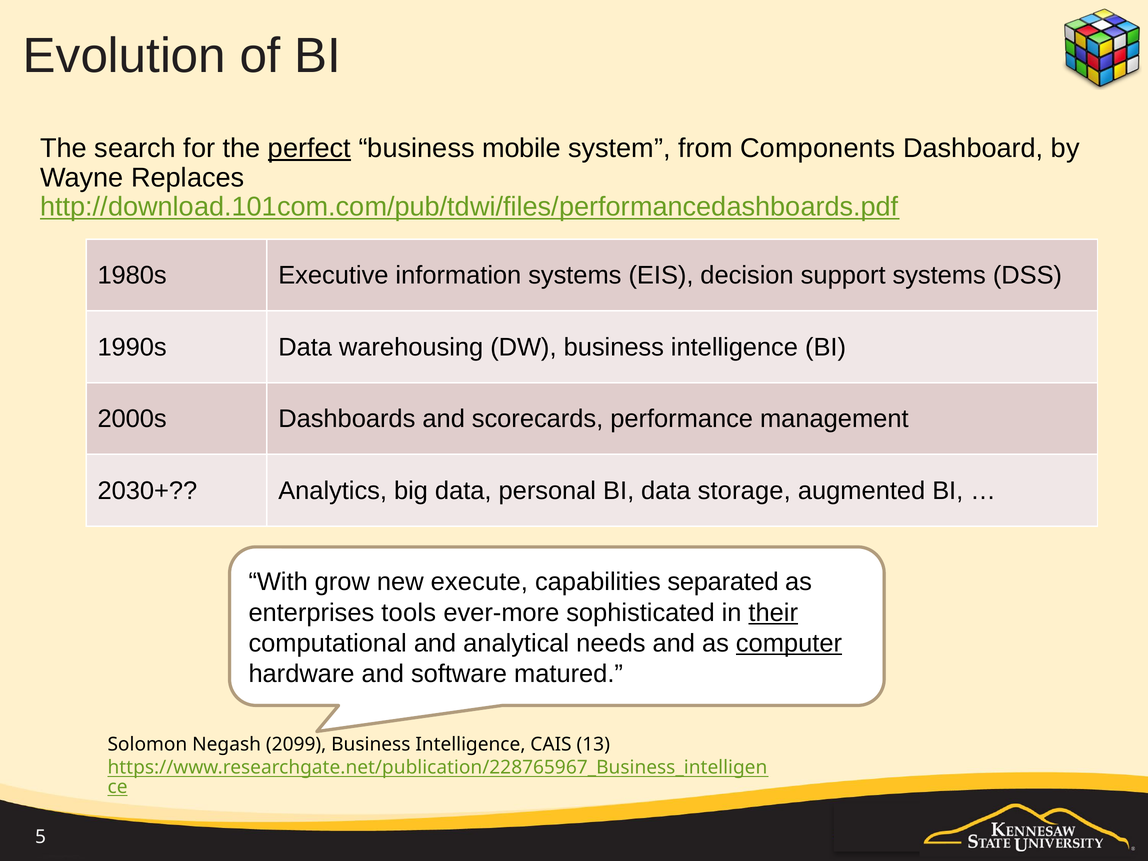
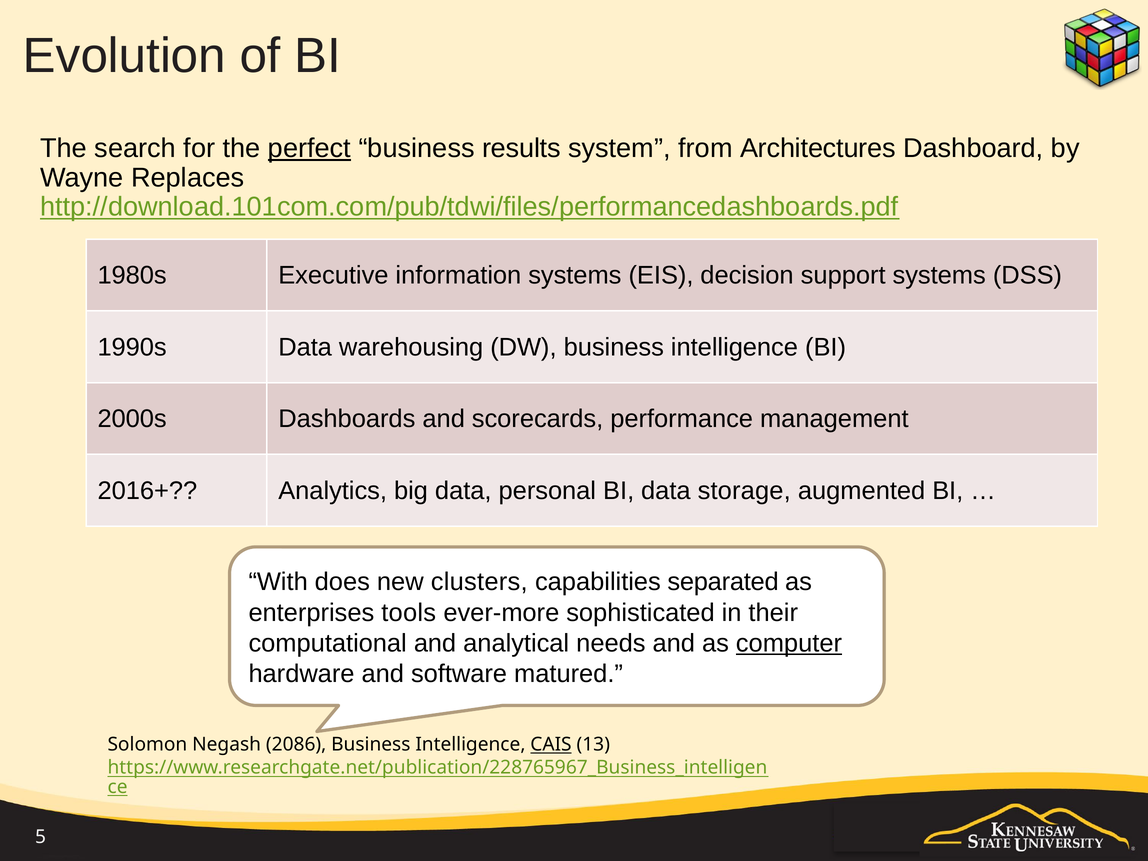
mobile: mobile -> results
Components: Components -> Architectures
2030+: 2030+ -> 2016+
grow: grow -> does
execute: execute -> clusters
their underline: present -> none
2099: 2099 -> 2086
CAIS underline: none -> present
